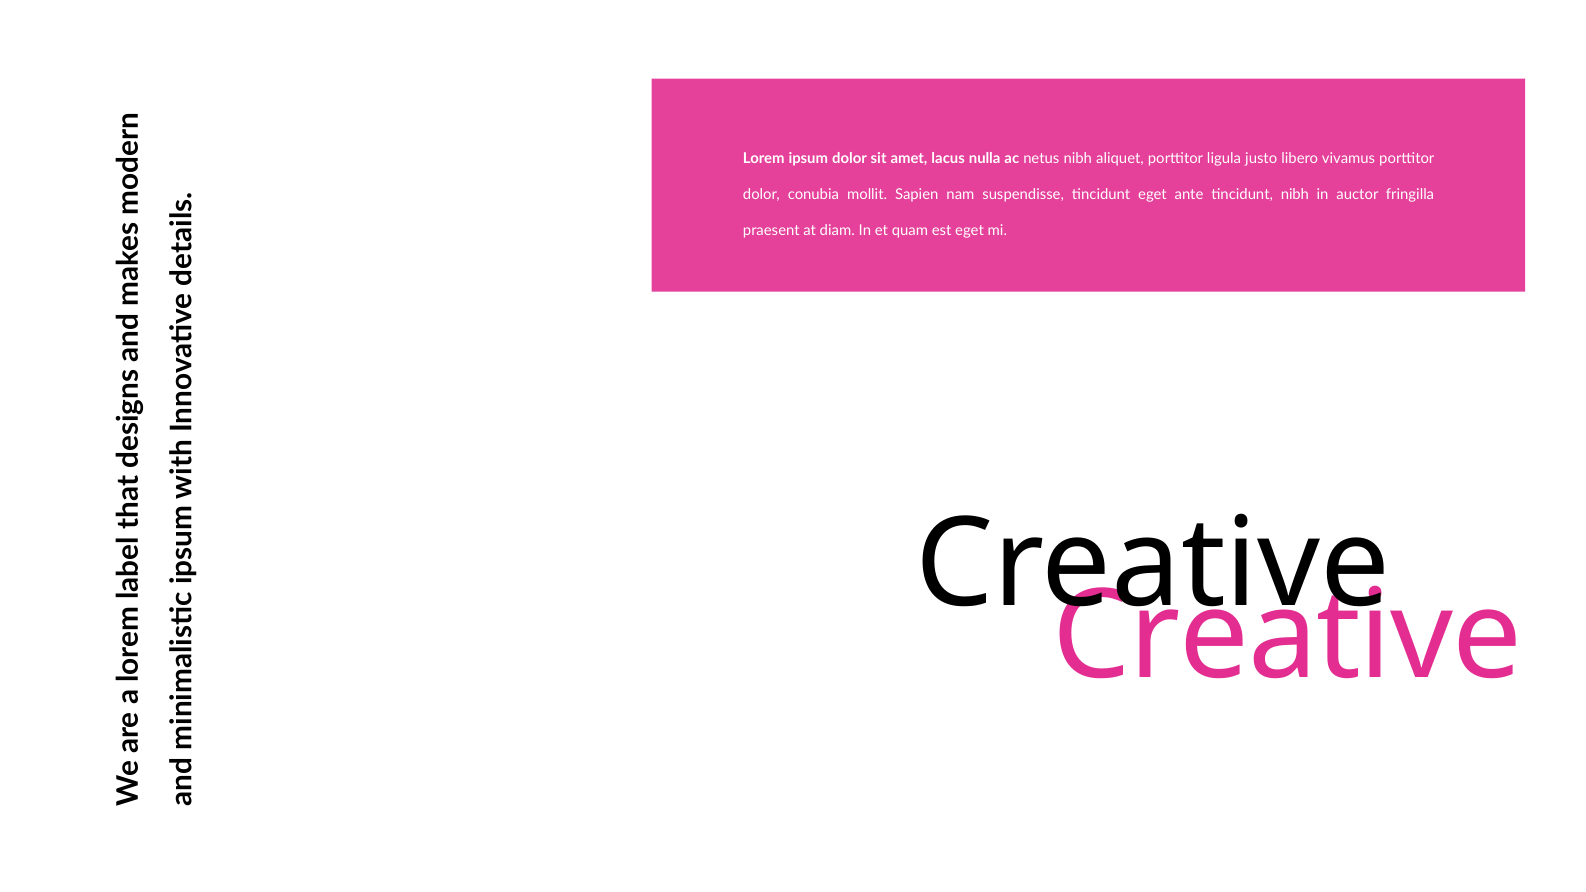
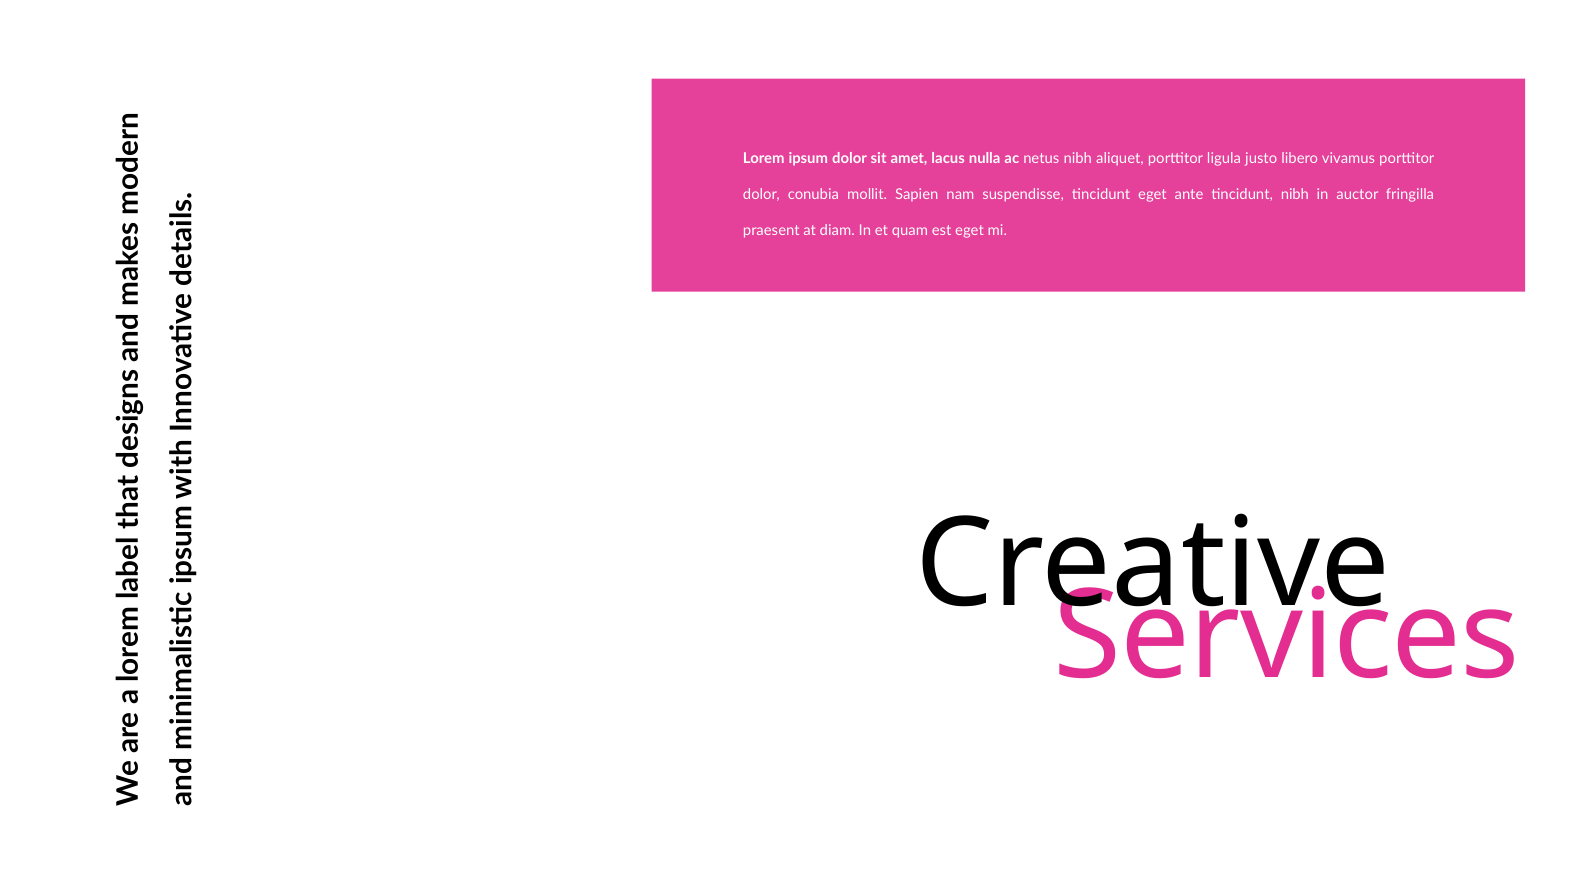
Creative at (1287, 636): Creative -> Services
